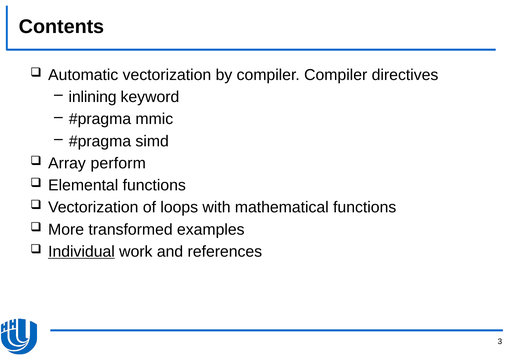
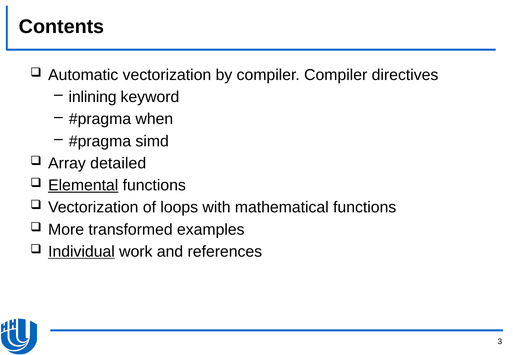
mmic: mmic -> when
perform: perform -> detailed
Elemental underline: none -> present
